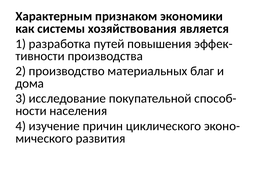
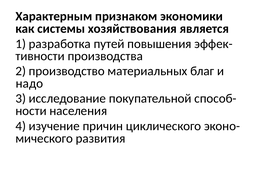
дома: дома -> надо
